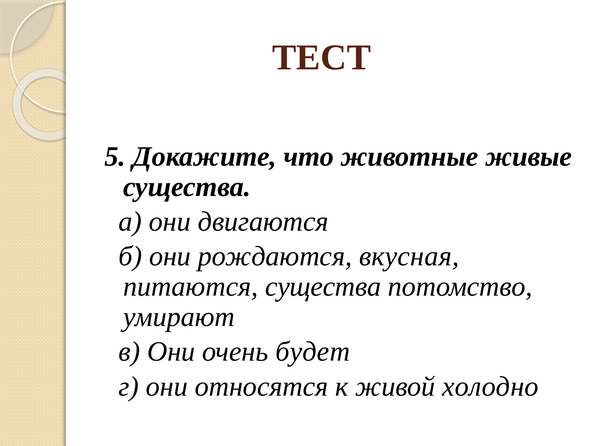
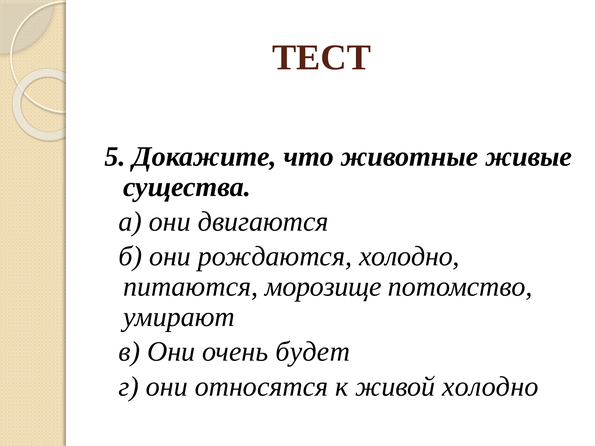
рождаются вкусная: вкусная -> холодно
питаются существа: существа -> морозище
